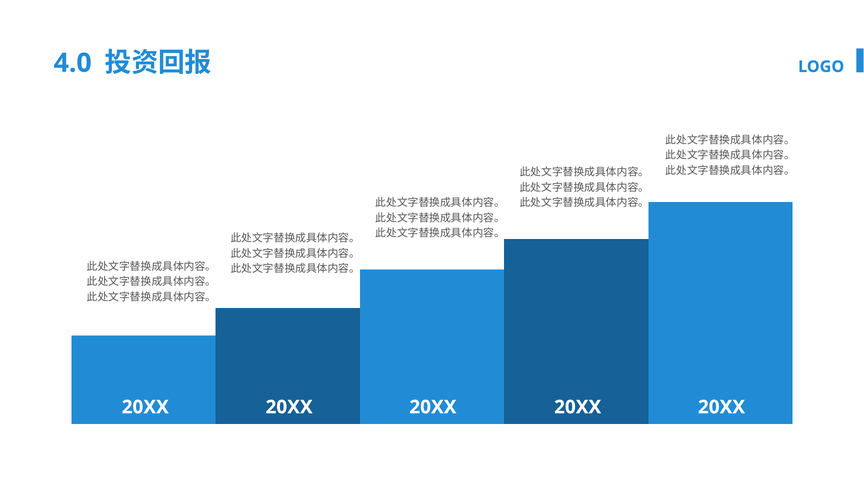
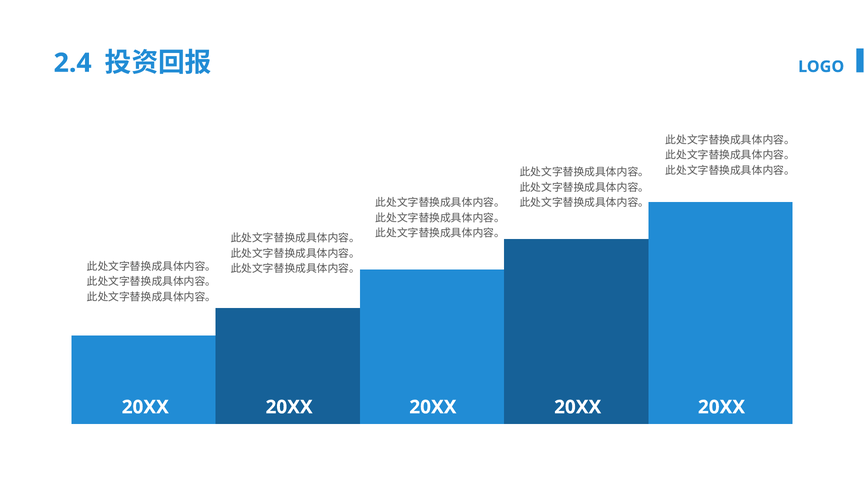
4.0: 4.0 -> 2.4
